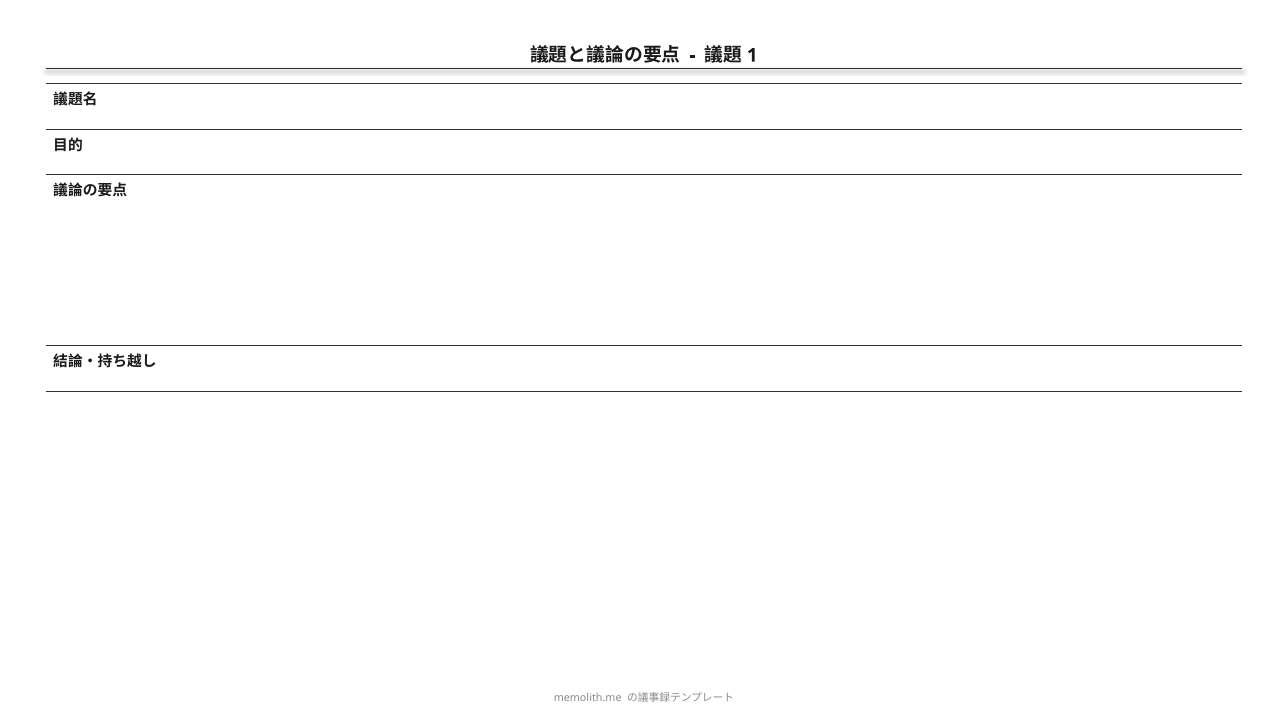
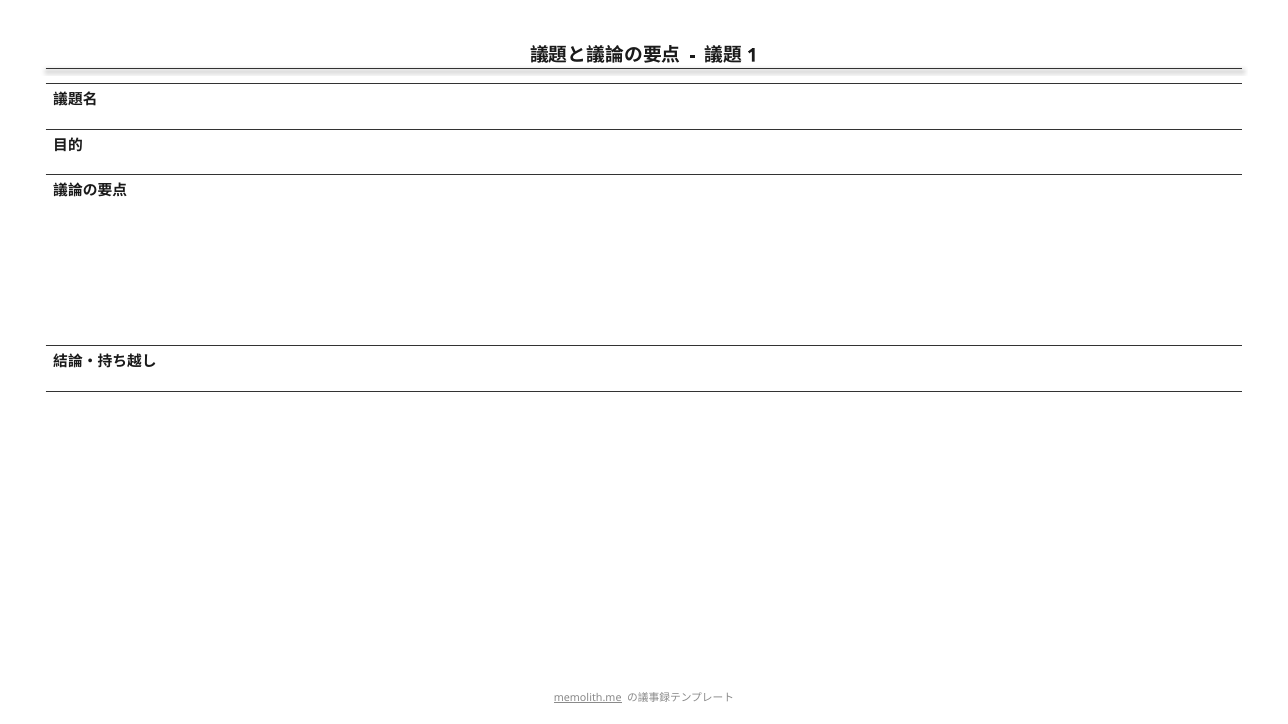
memolith.me underline: none -> present
